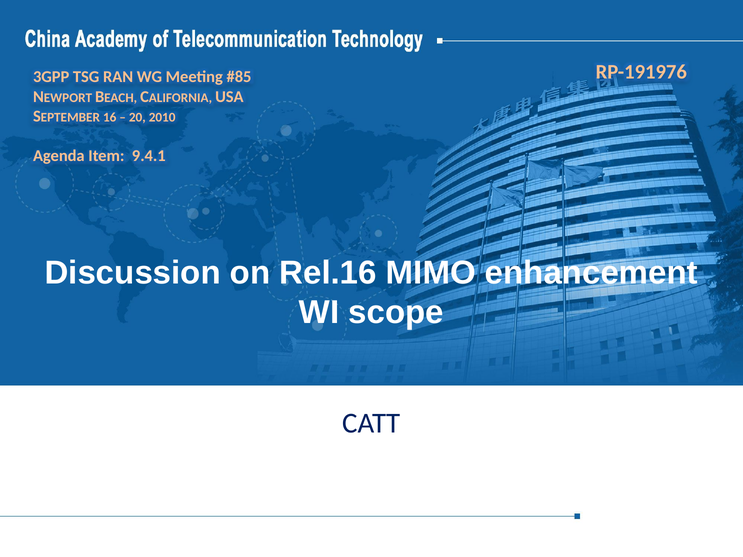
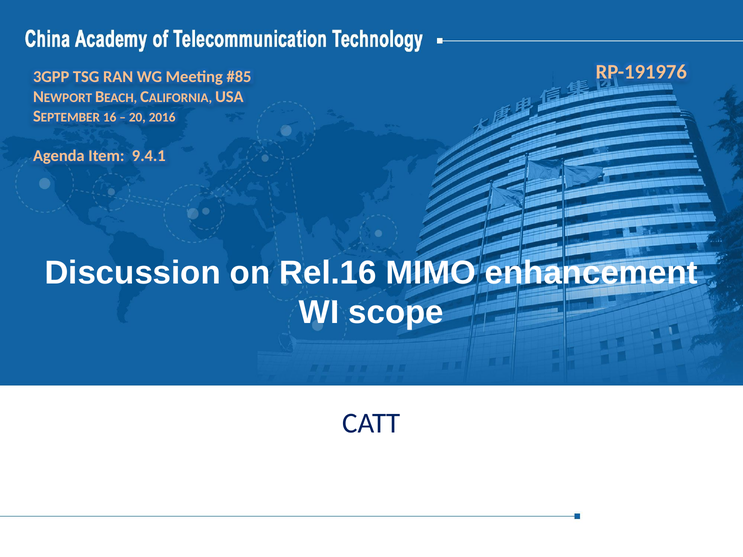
2010: 2010 -> 2016
